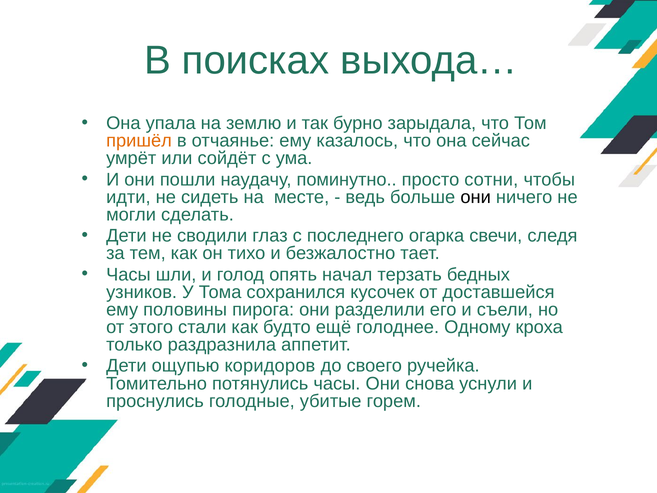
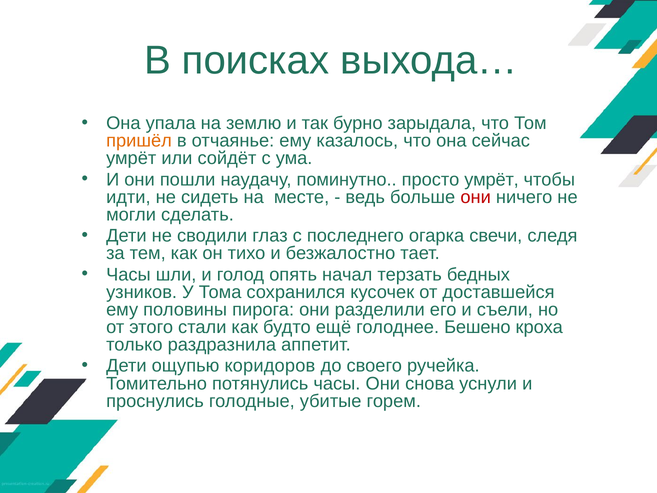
просто сотни: сотни -> умрёт
они at (476, 197) colour: black -> red
Одному: Одному -> Бешено
